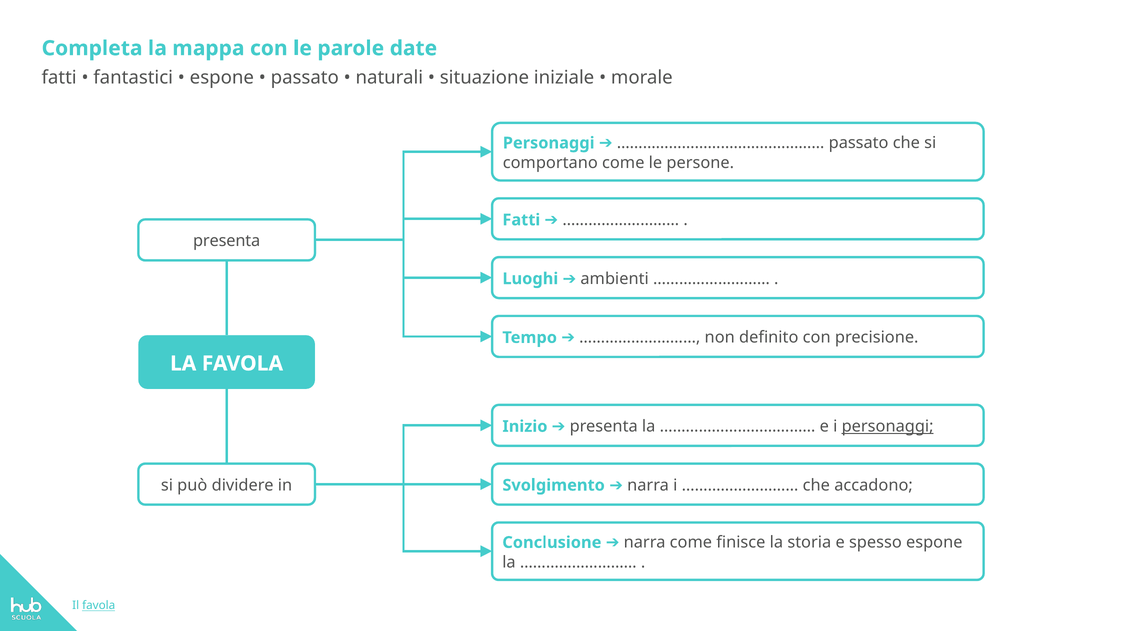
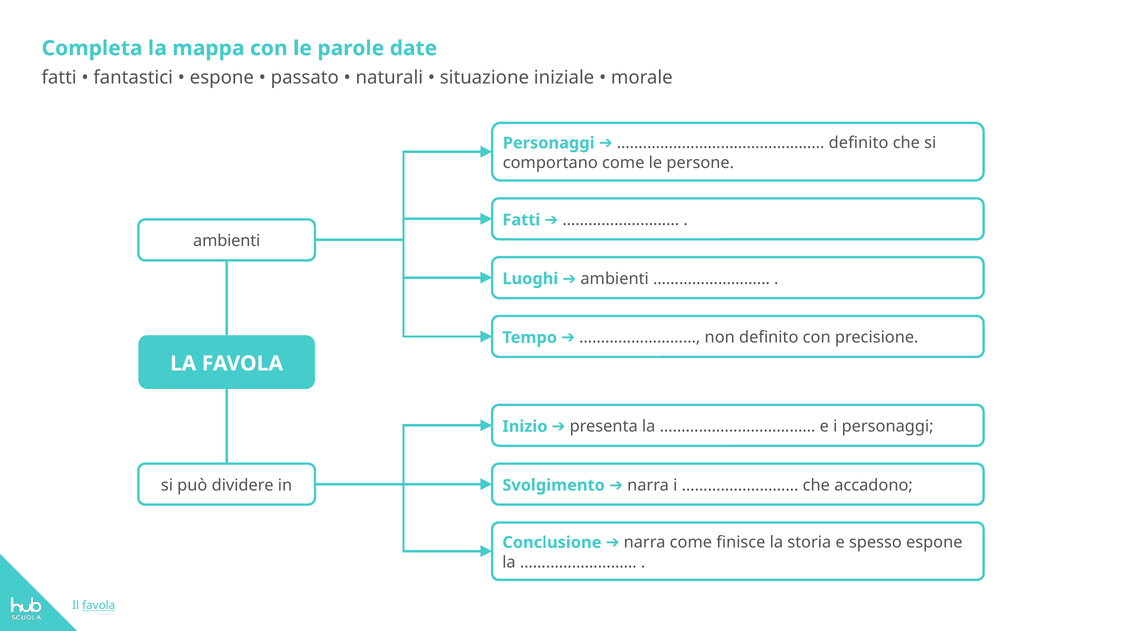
passato at (859, 143): passato -> definito
presenta at (227, 241): presenta -> ambienti
personaggi at (888, 427) underline: present -> none
